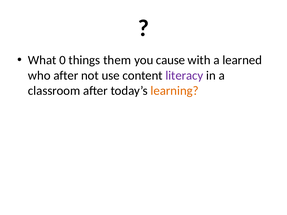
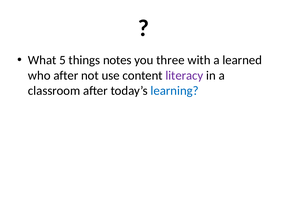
0: 0 -> 5
them: them -> notes
cause: cause -> three
learning colour: orange -> blue
